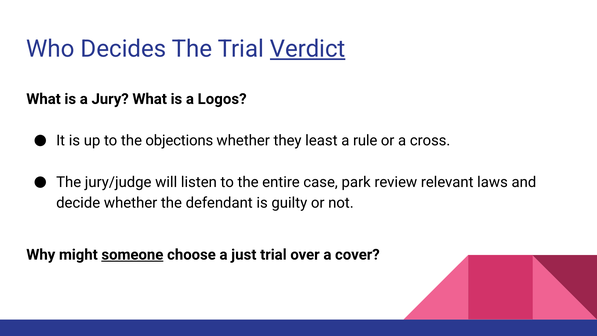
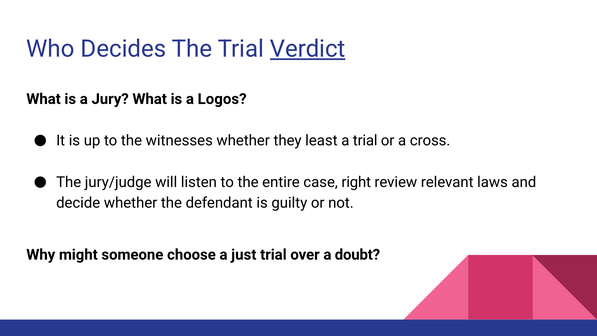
objections: objections -> witnesses
a rule: rule -> trial
park: park -> right
someone underline: present -> none
cover: cover -> doubt
